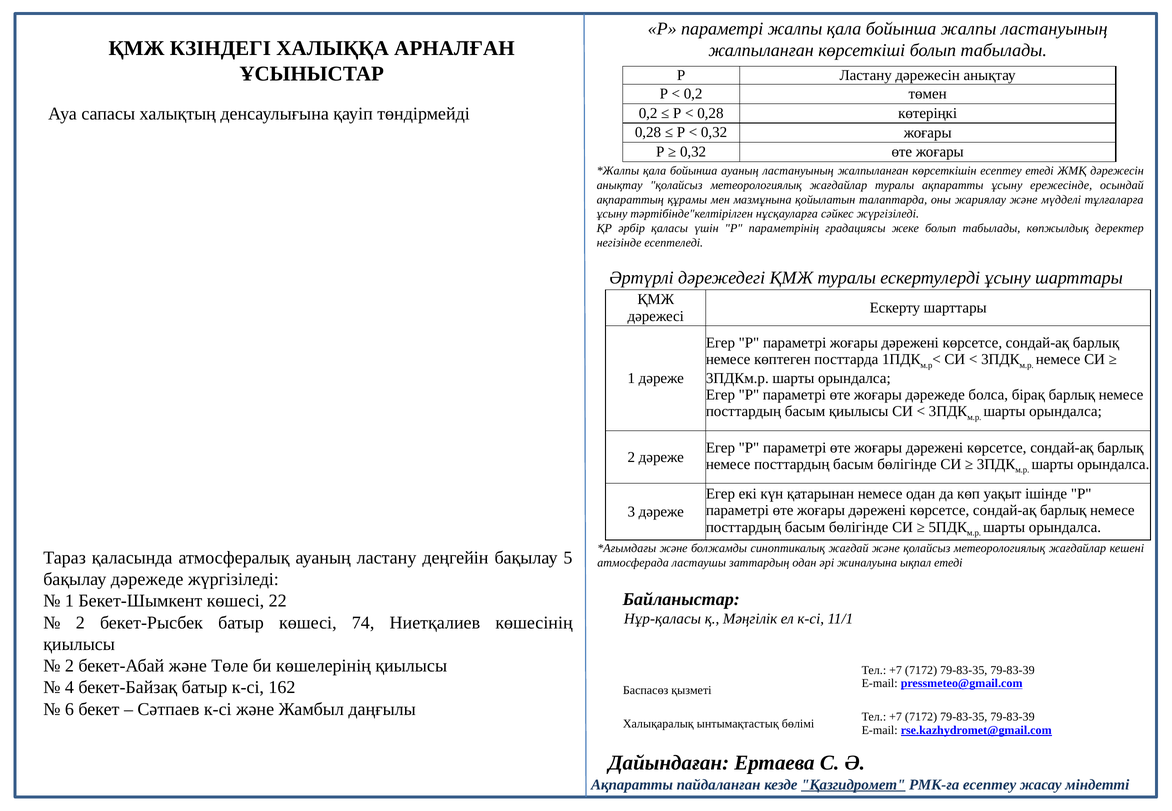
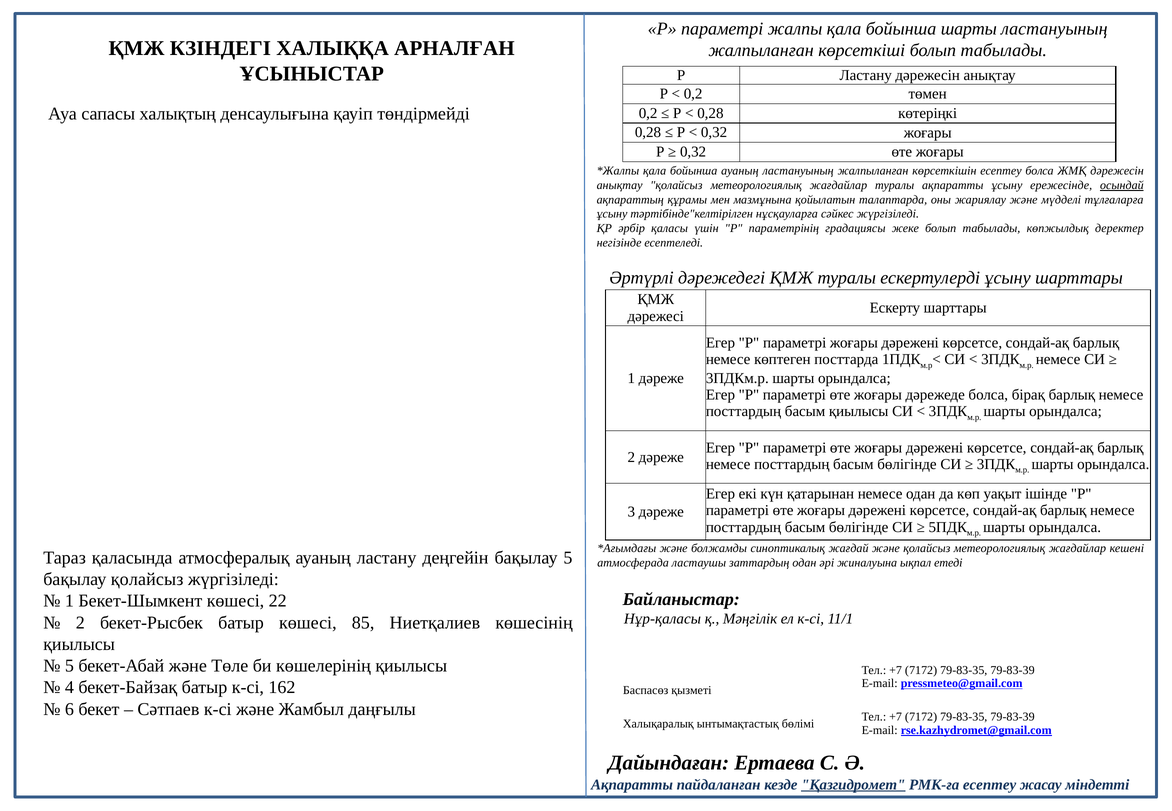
бойынша жалпы: жалпы -> шарты
есептеу етеді: етеді -> болса
осындай underline: none -> present
бақылау дәрежеде: дәрежеде -> қолайсыз
74: 74 -> 85
2 at (69, 666): 2 -> 5
